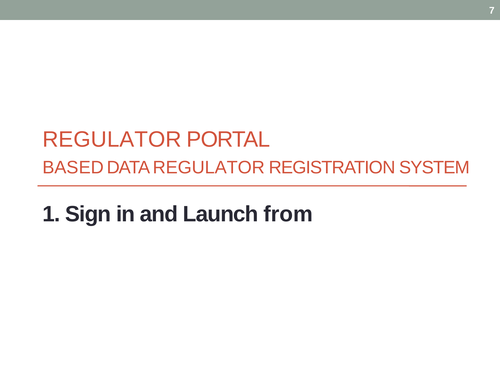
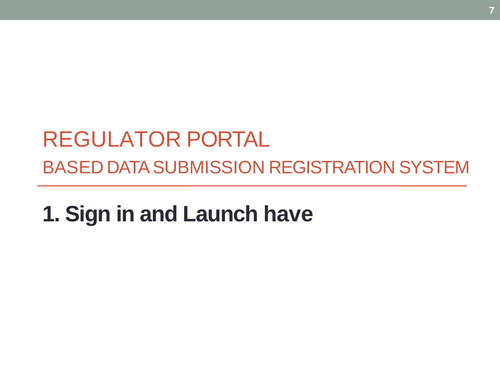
DATA REGULATOR: REGULATOR -> SUBMISSION
from: from -> have
